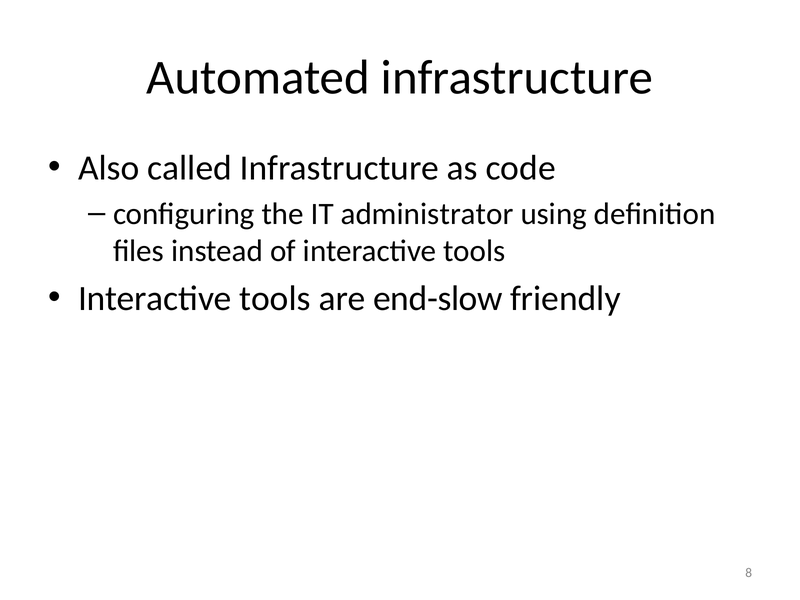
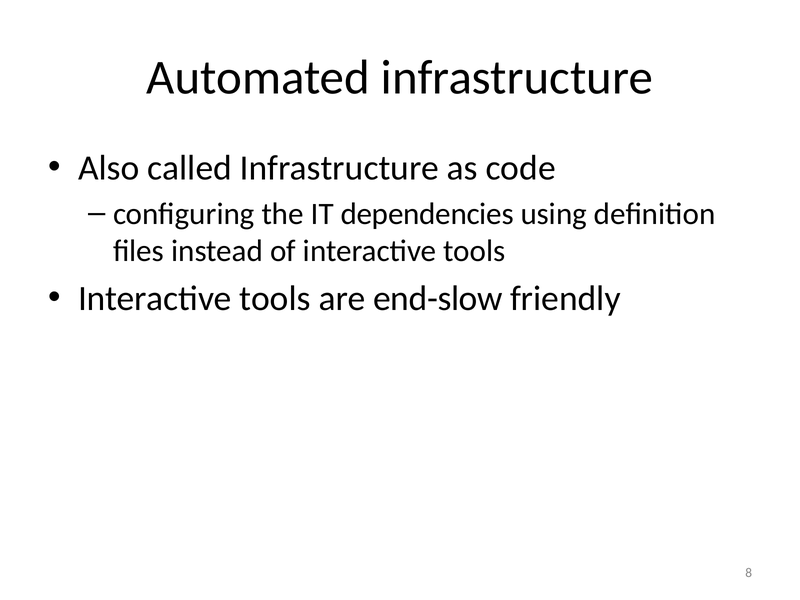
administrator: administrator -> dependencies
